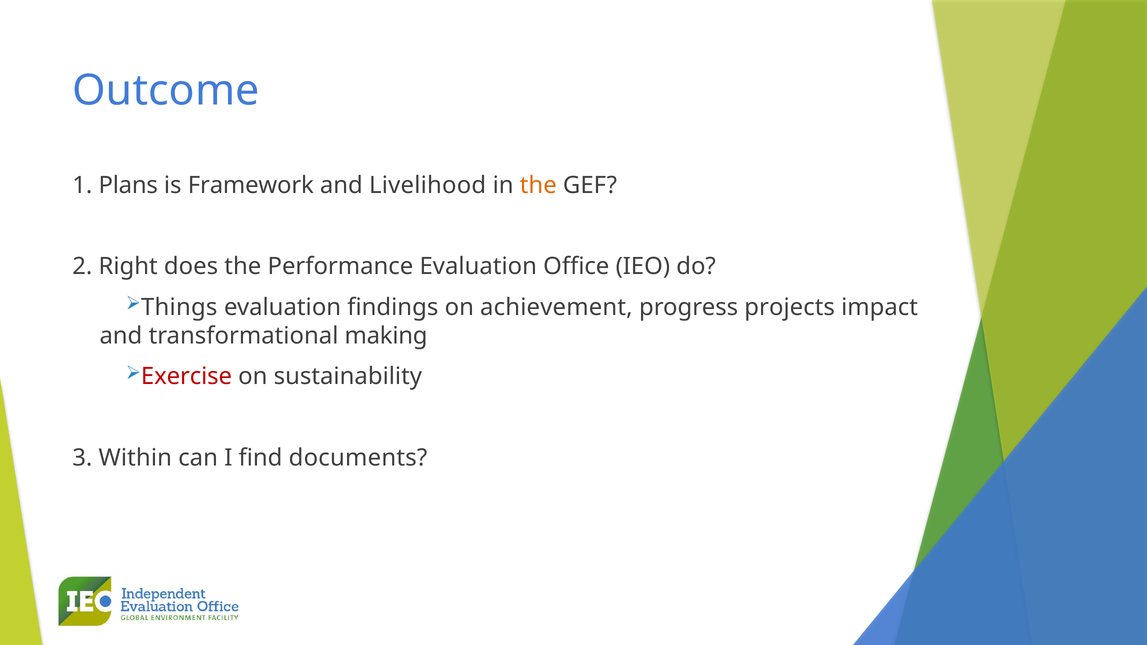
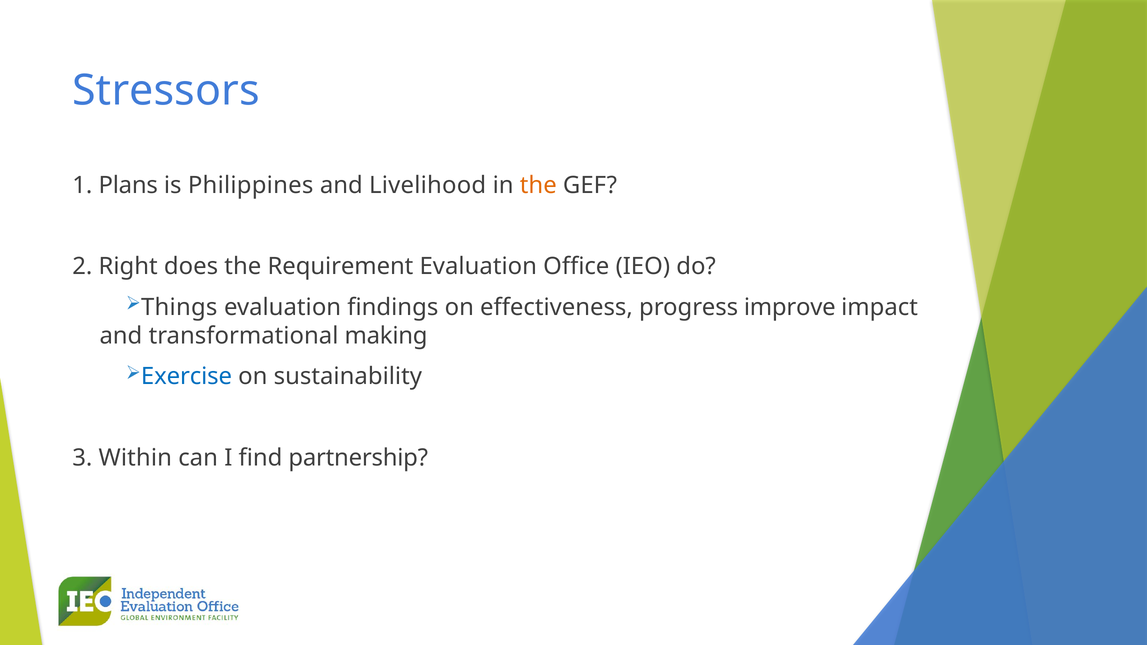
Outcome: Outcome -> Stressors
Framework: Framework -> Philippines
Performance: Performance -> Requirement
achievement: achievement -> effectiveness
projects: projects -> improve
Exercise colour: red -> blue
documents: documents -> partnership
